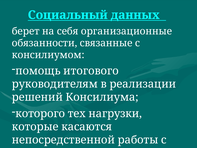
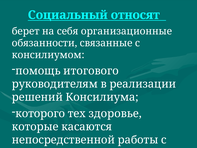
данных: данных -> относят
нагрузки: нагрузки -> здоровье
